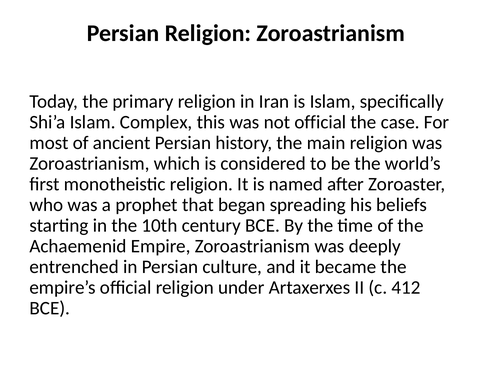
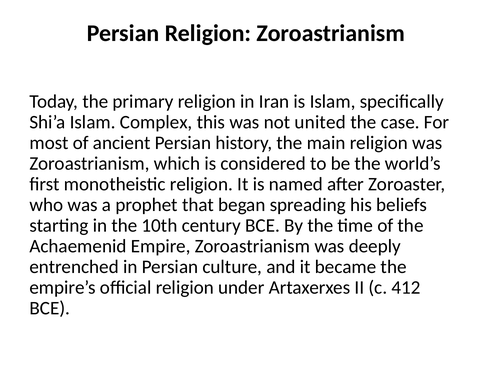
not official: official -> united
